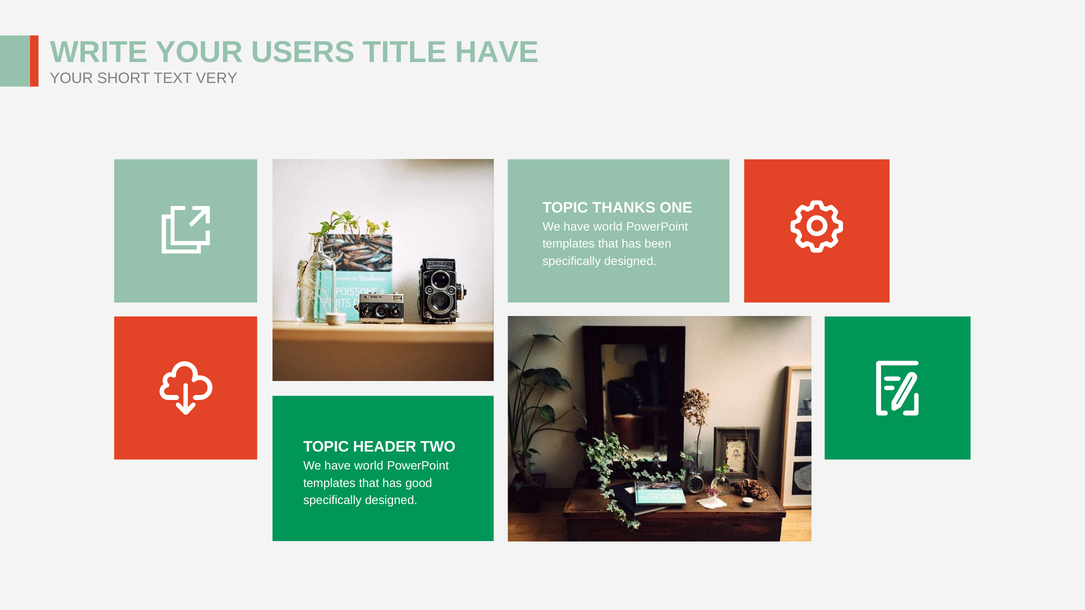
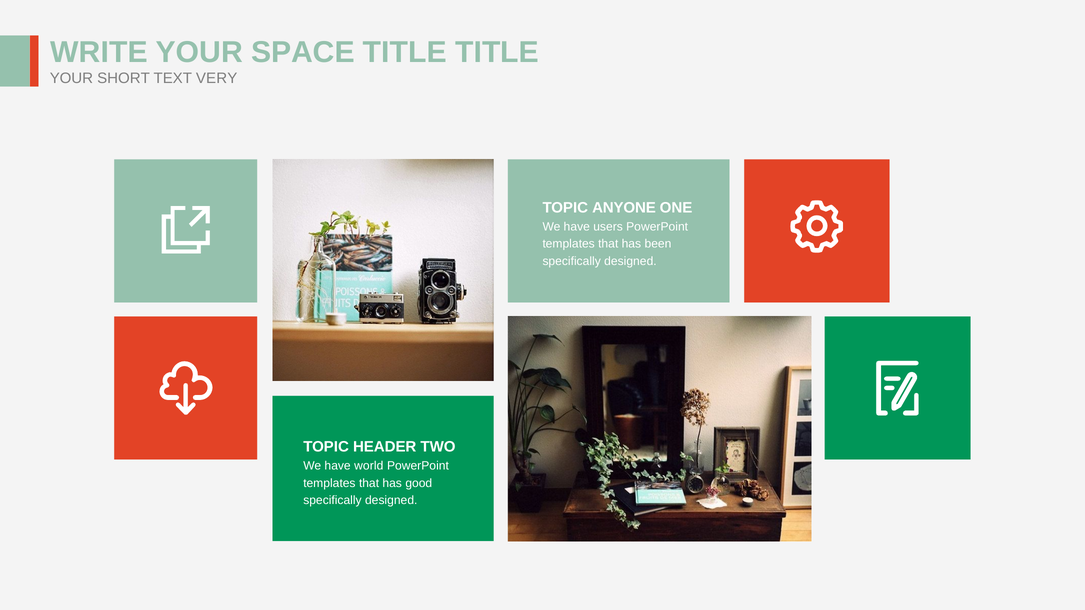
USERS: USERS -> SPACE
TITLE HAVE: HAVE -> TITLE
THANKS: THANKS -> ANYONE
world at (608, 227): world -> users
